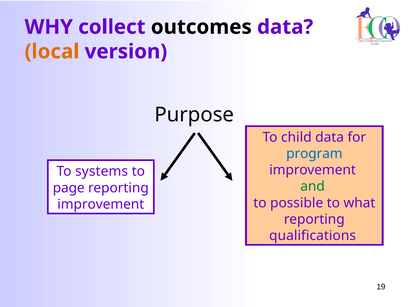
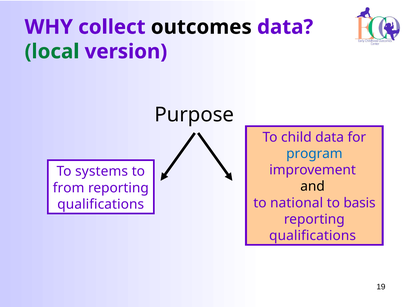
local colour: orange -> green
and colour: green -> black
page: page -> from
possible: possible -> national
what: what -> basis
improvement at (101, 205): improvement -> qualifications
